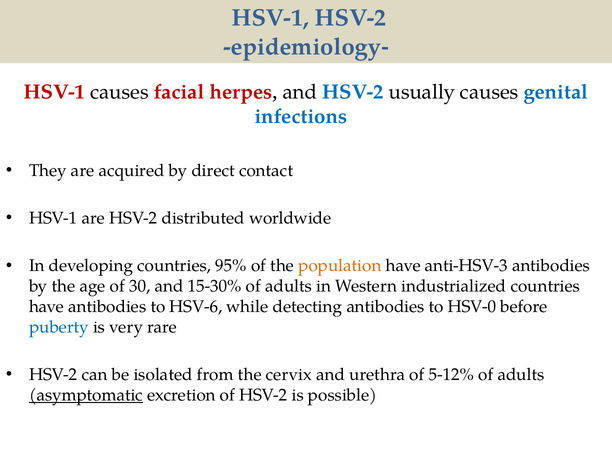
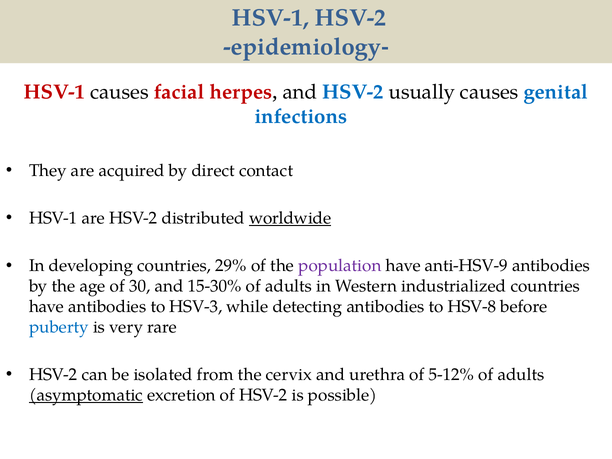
worldwide underline: none -> present
95%: 95% -> 29%
population colour: orange -> purple
anti-HSV-3: anti-HSV-3 -> anti-HSV-9
HSV-6: HSV-6 -> HSV-3
HSV-0: HSV-0 -> HSV-8
